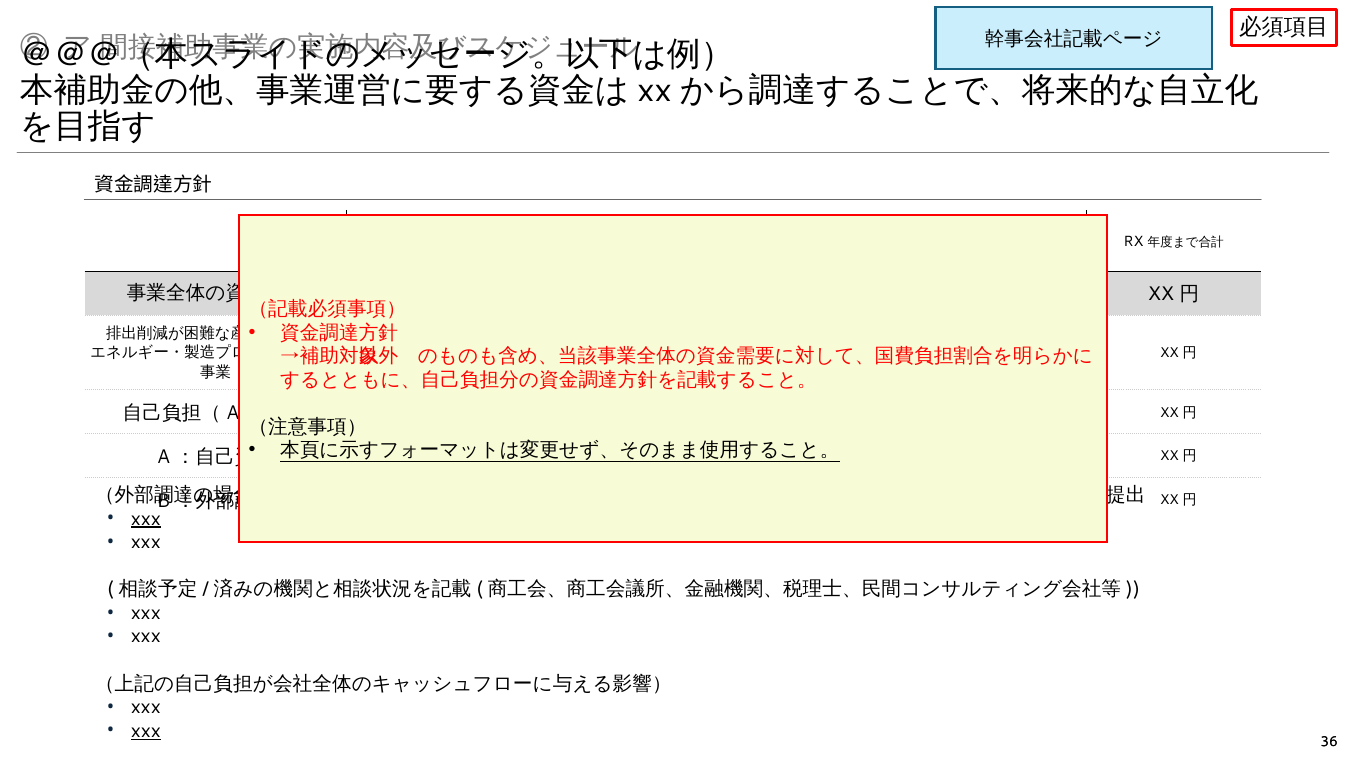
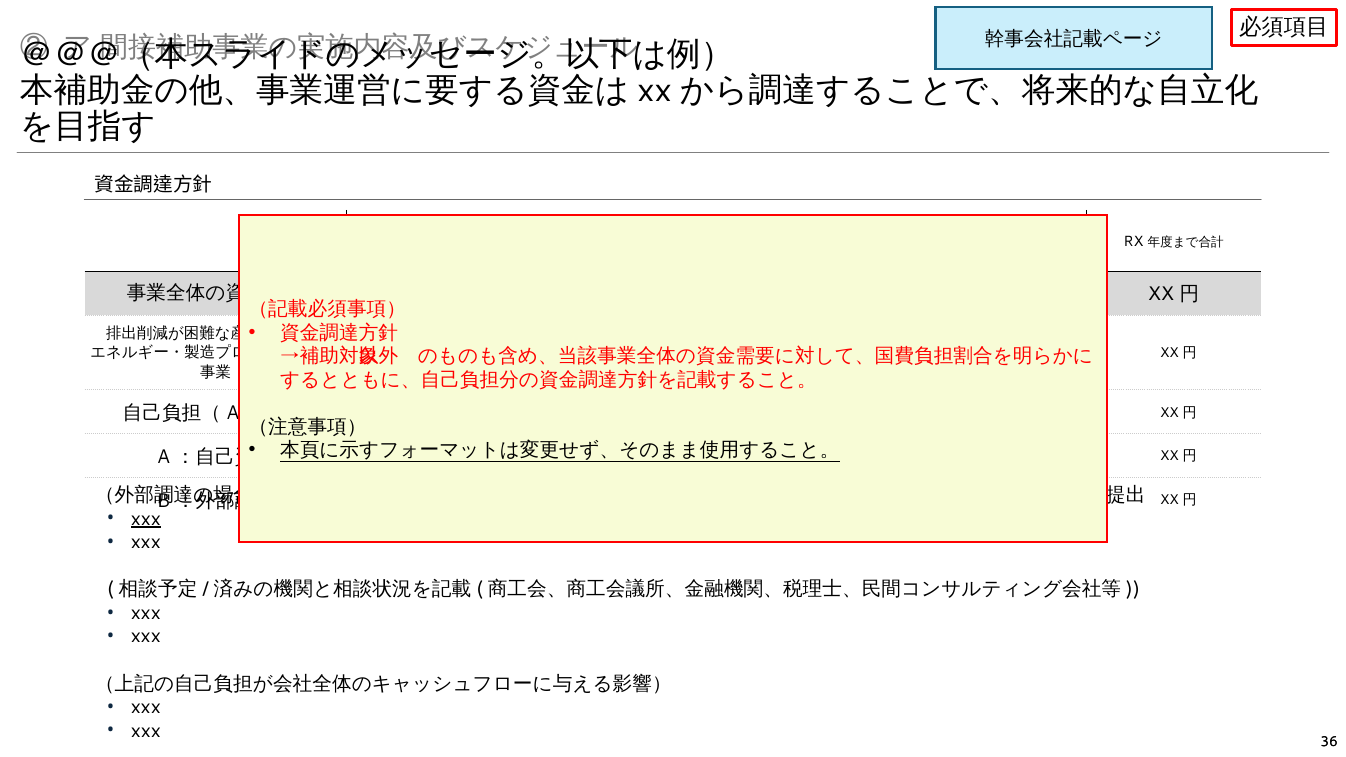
xxx at (146, 731) underline: present -> none
